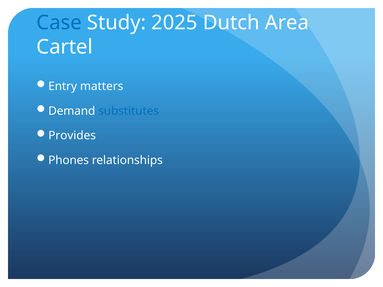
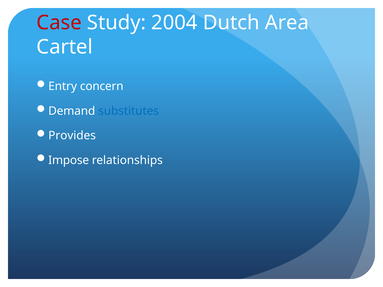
Case colour: blue -> red
2025: 2025 -> 2004
matters: matters -> concern
Phones: Phones -> Impose
